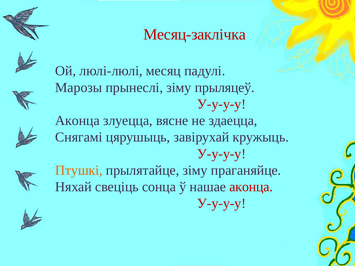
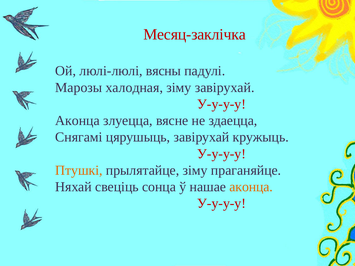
месяц: месяц -> вясны
прынеслі: прынеслі -> халодная
зіму прыляцеў: прыляцеў -> завірухай
аконца at (251, 187) colour: red -> orange
